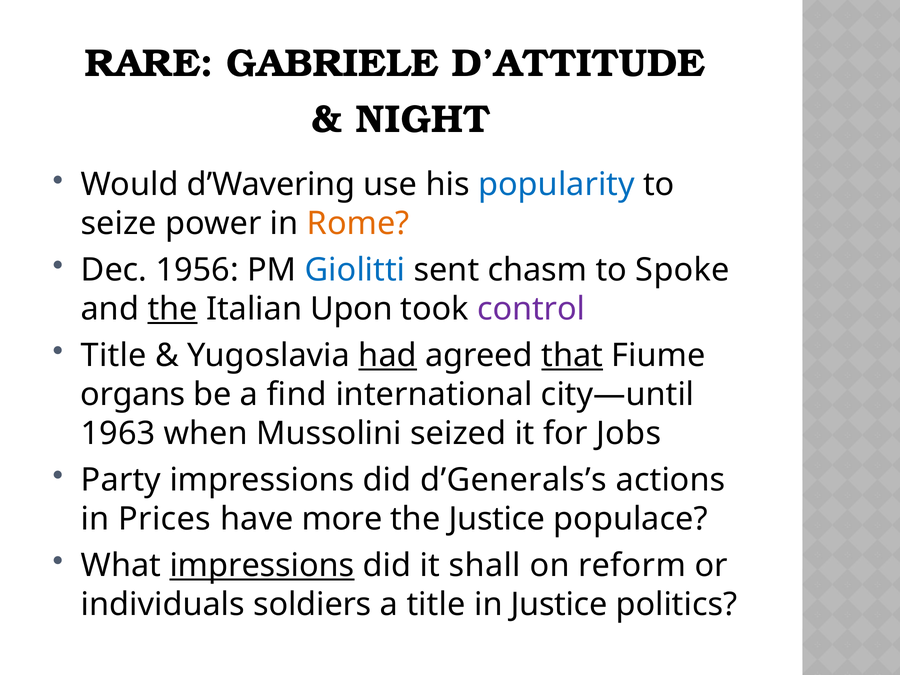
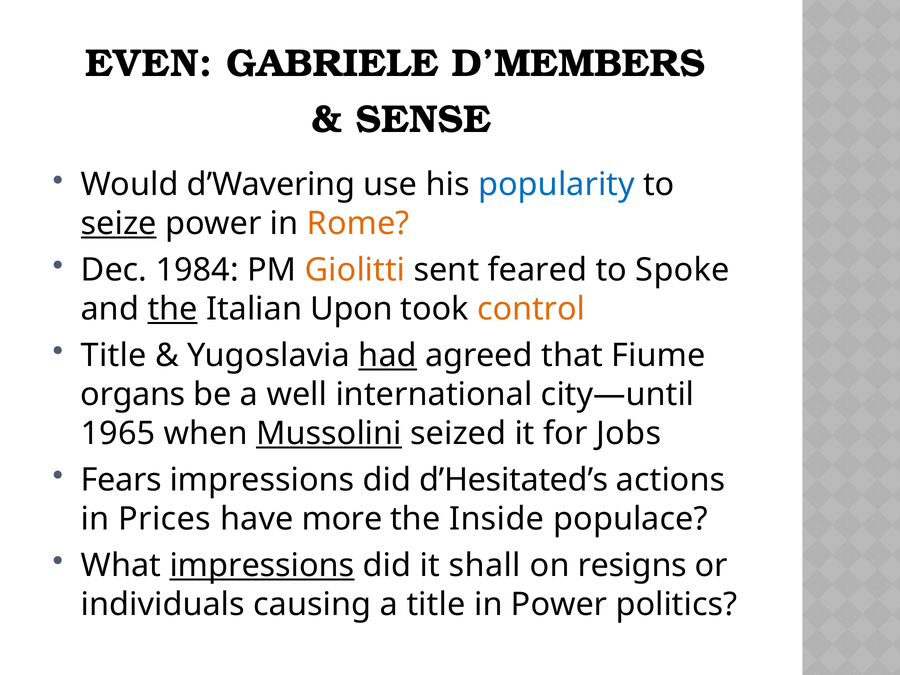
RARE: RARE -> EVEN
D’ATTITUDE: D’ATTITUDE -> D’MEMBERS
NIGHT: NIGHT -> SENSE
seize underline: none -> present
1956: 1956 -> 1984
Giolitti colour: blue -> orange
chasm: chasm -> feared
control colour: purple -> orange
that underline: present -> none
find: find -> well
1963: 1963 -> 1965
Mussolini underline: none -> present
Party: Party -> Fears
d’Generals’s: d’Generals’s -> d’Hesitated’s
the Justice: Justice -> Inside
reform: reform -> resigns
soldiers: soldiers -> causing
in Justice: Justice -> Power
